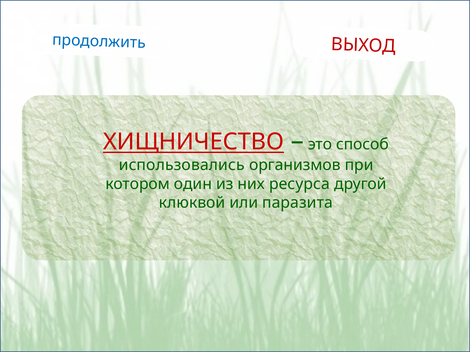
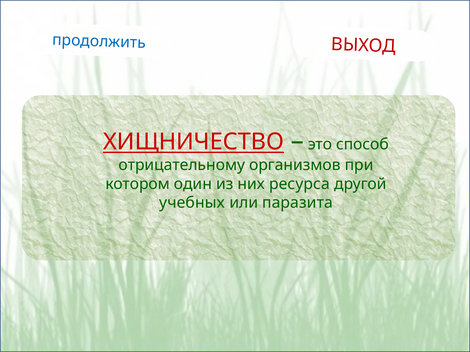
использовались: использовались -> отрицательному
клюквой: клюквой -> учебных
